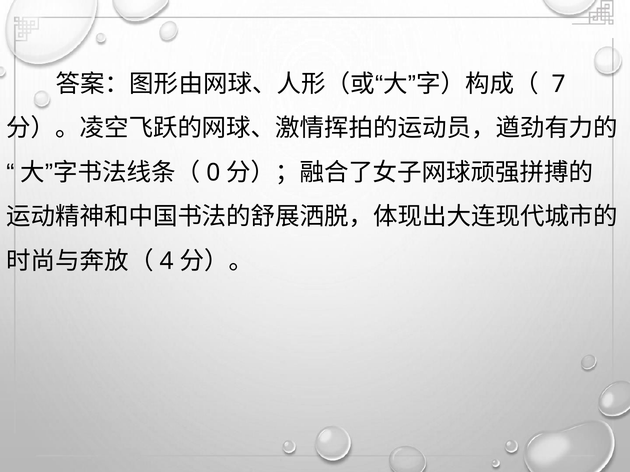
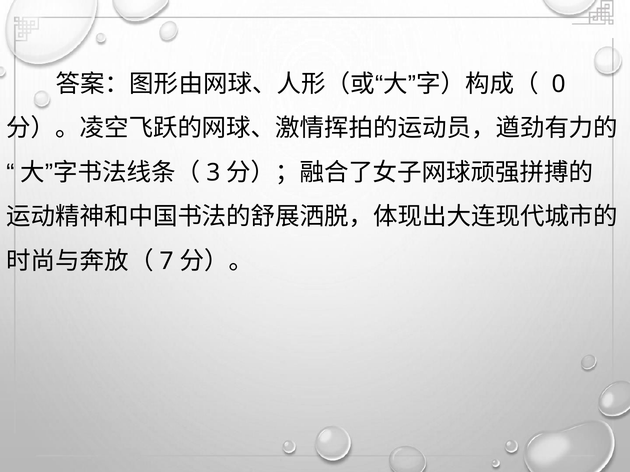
7: 7 -> 0
0: 0 -> 3
4: 4 -> 7
